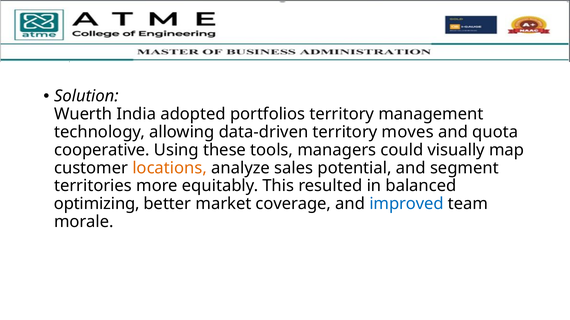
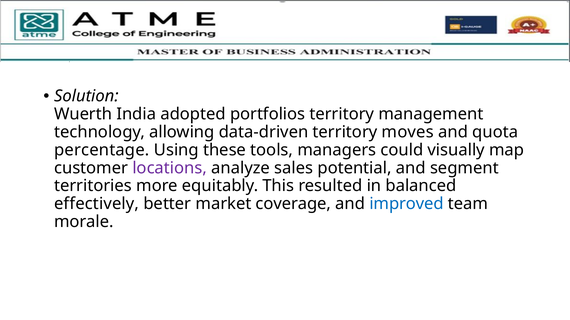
cooperative: cooperative -> percentage
locations colour: orange -> purple
optimizing: optimizing -> effectively
